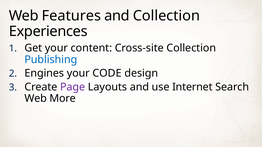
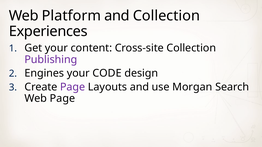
Features: Features -> Platform
Publishing colour: blue -> purple
Internet: Internet -> Morgan
Web More: More -> Page
